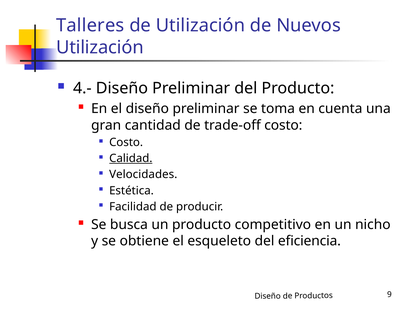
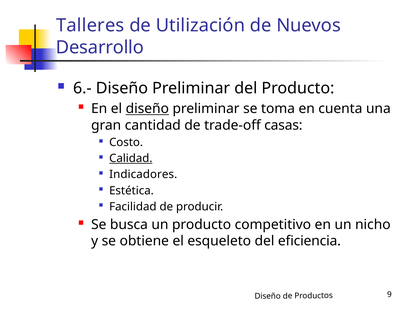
Utilización at (100, 48): Utilización -> Desarrollo
4.-: 4.- -> 6.-
diseño at (147, 109) underline: none -> present
trade-off costo: costo -> casas
Velocidades: Velocidades -> Indicadores
